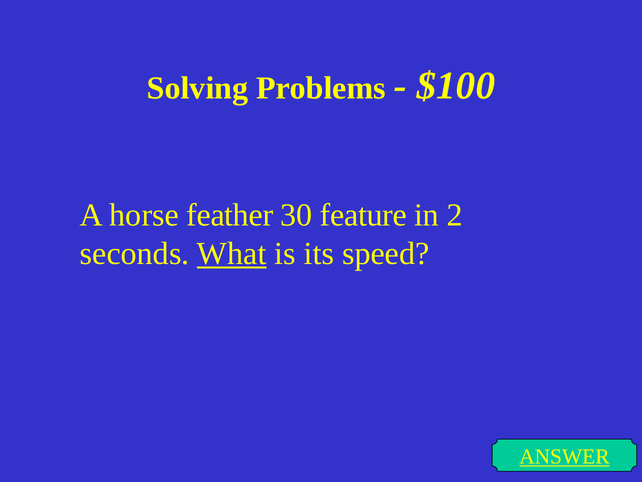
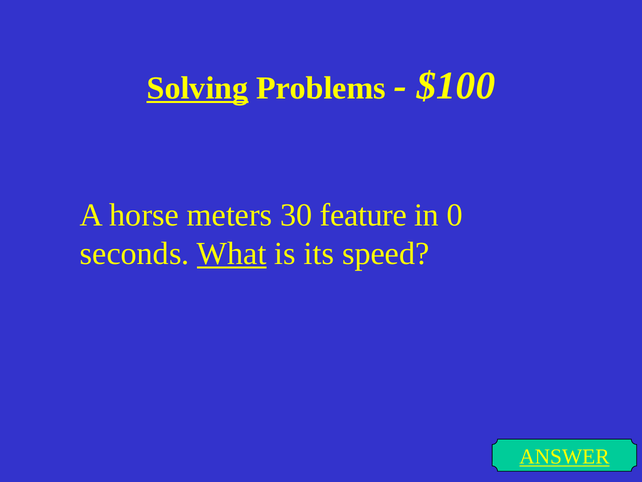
Solving underline: none -> present
feather: feather -> meters
2: 2 -> 0
